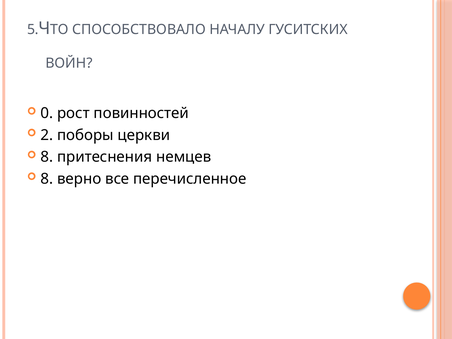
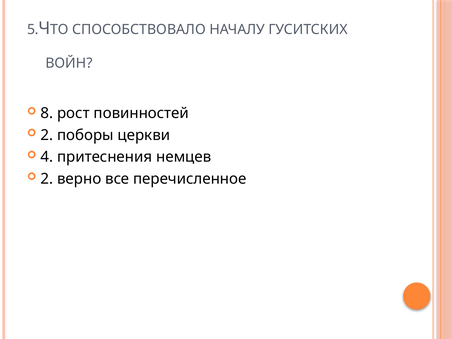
0: 0 -> 8
8 at (47, 157): 8 -> 4
8 at (47, 179): 8 -> 2
